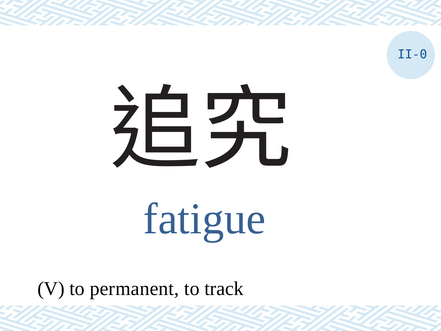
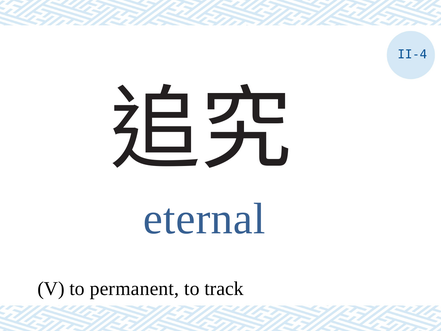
II-0: II-0 -> II-4
fatigue: fatigue -> eternal
